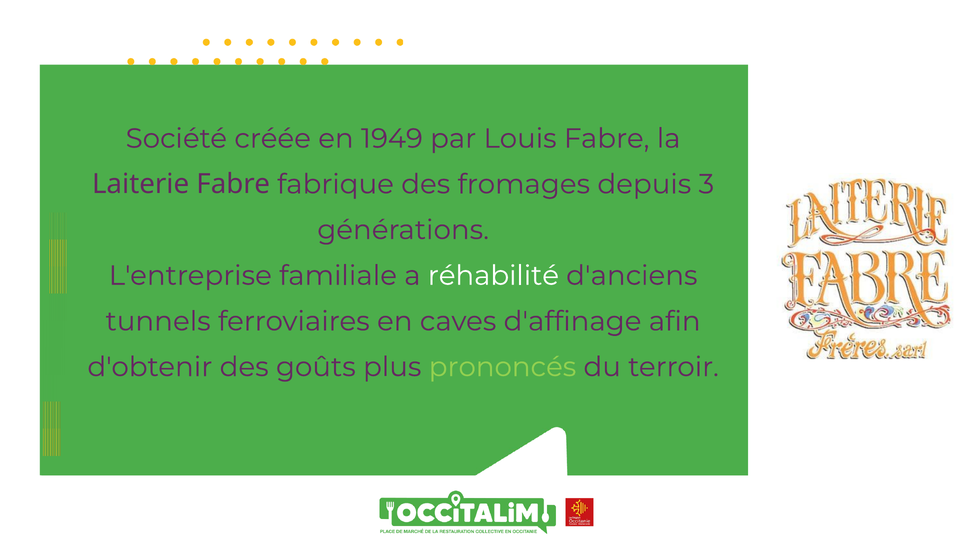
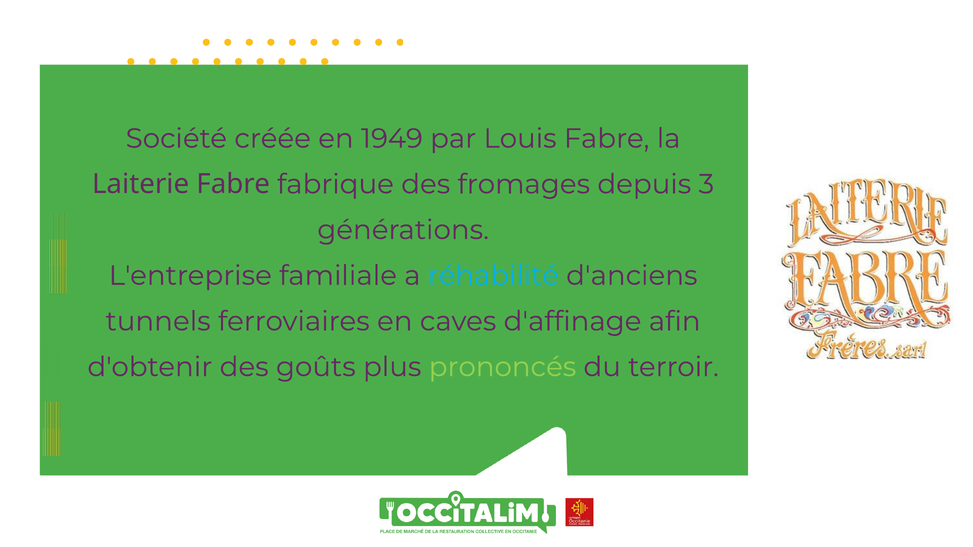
réhabilité colour: white -> light blue
